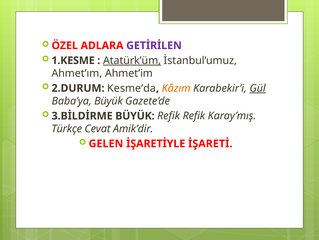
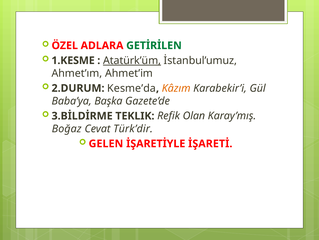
GETİRİLEN colour: purple -> green
Gül underline: present -> none
Baba’ya Büyük: Büyük -> Başka
3.BİLDİRME BÜYÜK: BÜYÜK -> TEKLIK
Refik Refik: Refik -> Olan
Türkçe: Türkçe -> Boğaz
Amik’dir: Amik’dir -> Türk’dir
